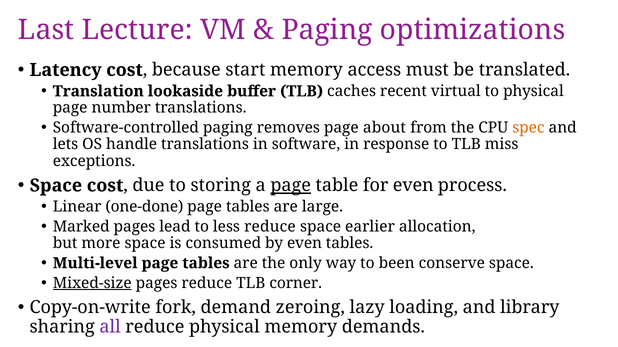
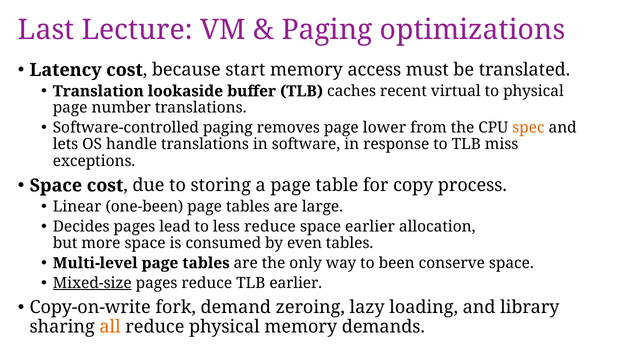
about: about -> lower
page at (291, 186) underline: present -> none
for even: even -> copy
one-done: one-done -> one-been
Marked: Marked -> Decides
TLB corner: corner -> earlier
all colour: purple -> orange
